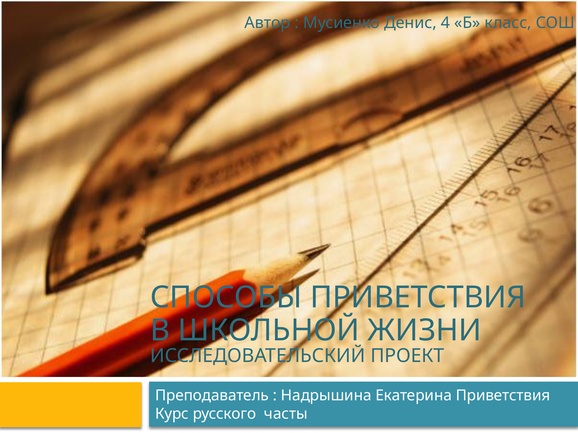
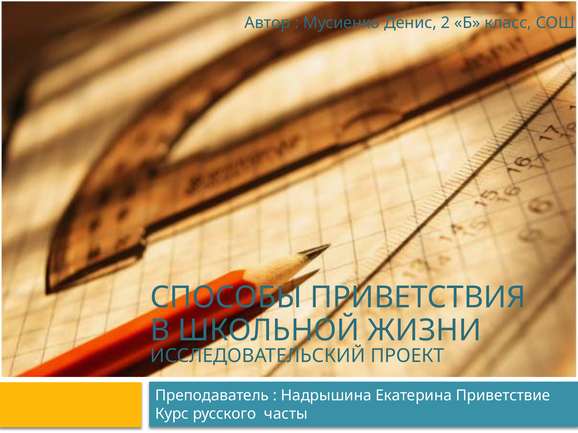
4: 4 -> 2
Екатерина Приветствия: Приветствия -> Приветствие
